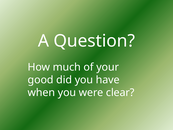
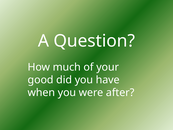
clear: clear -> after
